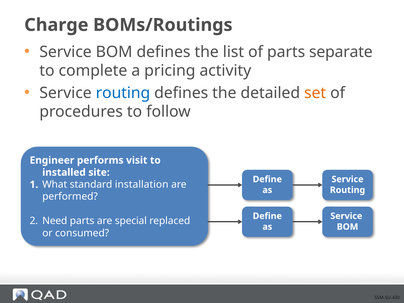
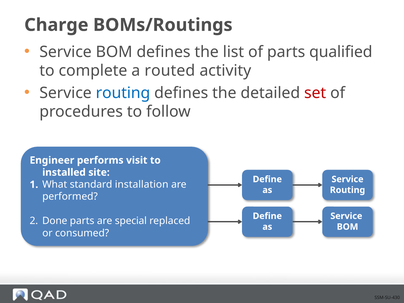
separate: separate -> qualified
pricing: pricing -> routed
set colour: orange -> red
Need: Need -> Done
